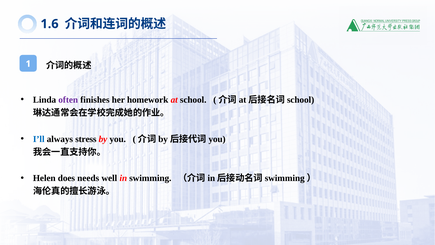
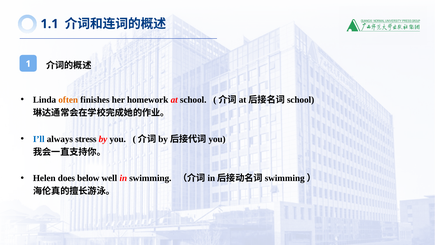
1.6: 1.6 -> 1.1
often colour: purple -> orange
needs: needs -> below
